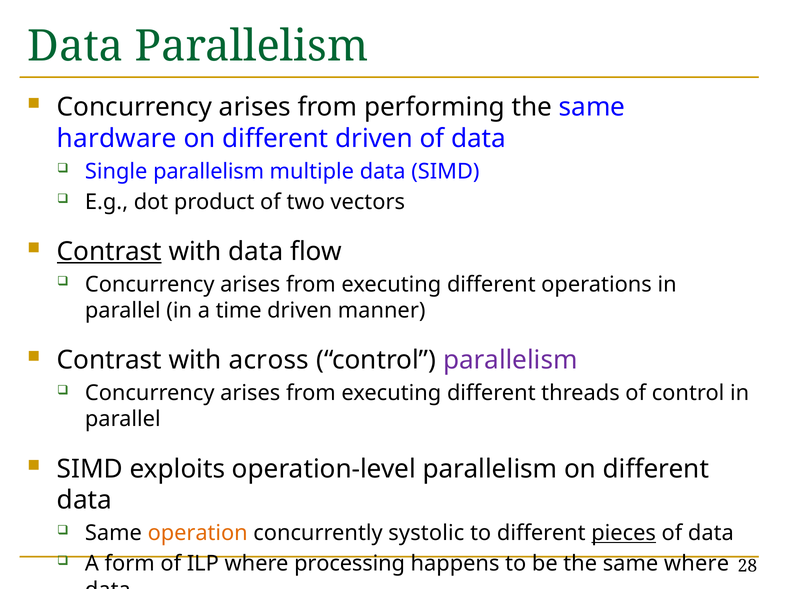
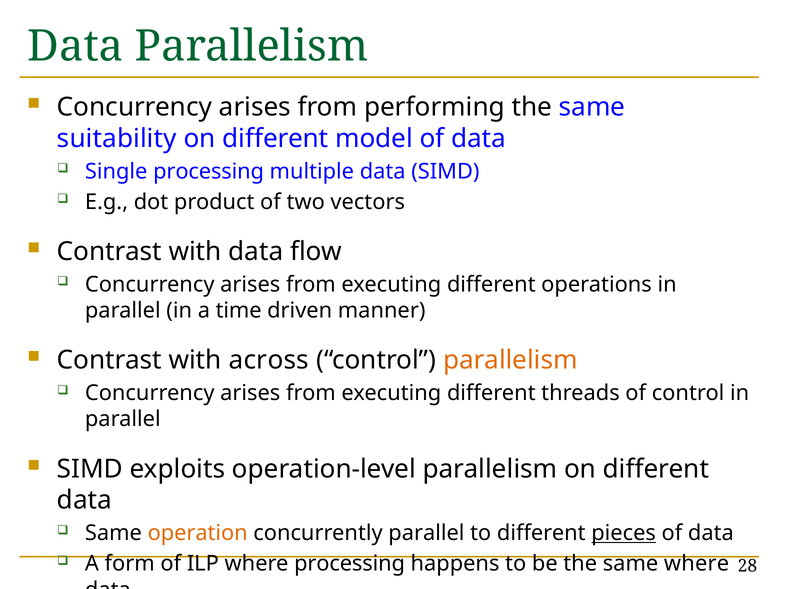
hardware: hardware -> suitability
different driven: driven -> model
Single parallelism: parallelism -> processing
Contrast at (109, 251) underline: present -> none
parallelism at (510, 360) colour: purple -> orange
concurrently systolic: systolic -> parallel
